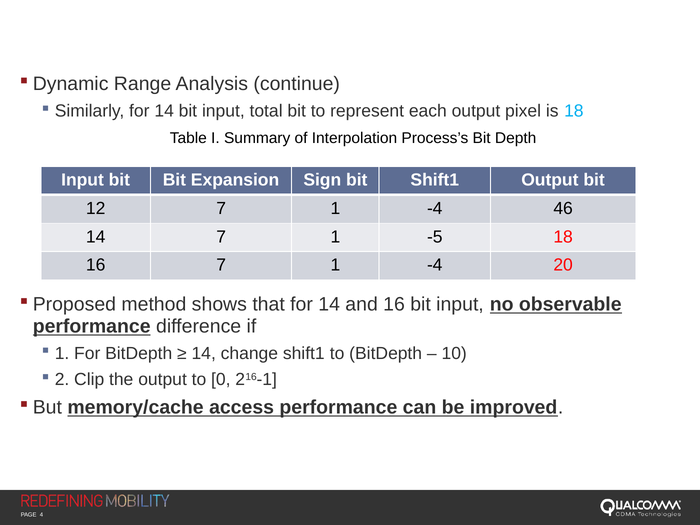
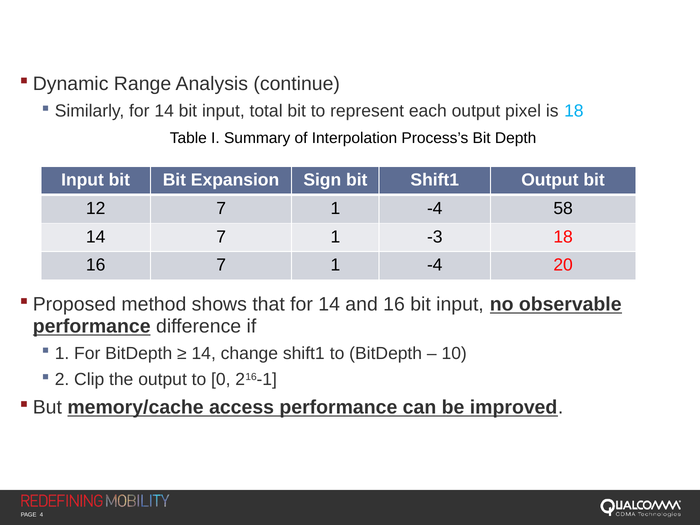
46: 46 -> 58
-5: -5 -> -3
